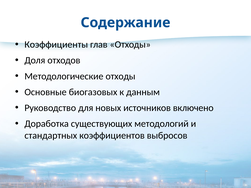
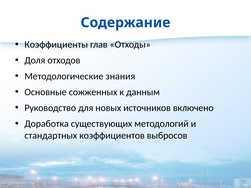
Методологические отходы: отходы -> знания
биогазовых: биогазовых -> сожженных
